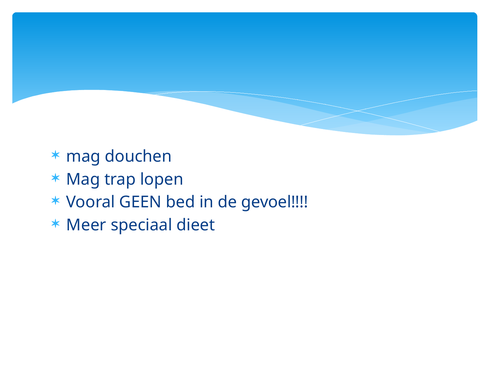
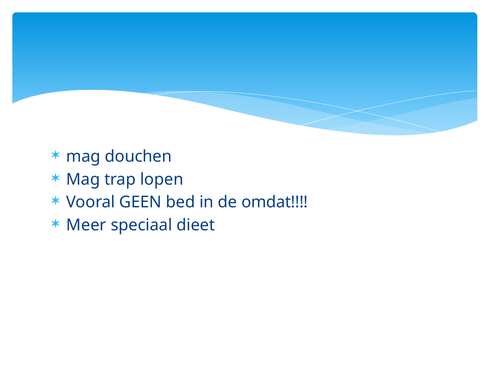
gevoel: gevoel -> omdat
